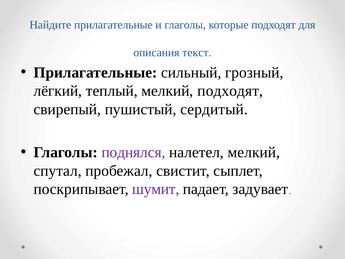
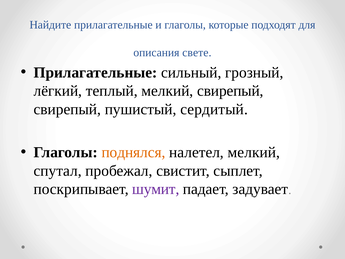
текст: текст -> свете
мелкий подходят: подходят -> свирепый
поднялся colour: purple -> orange
